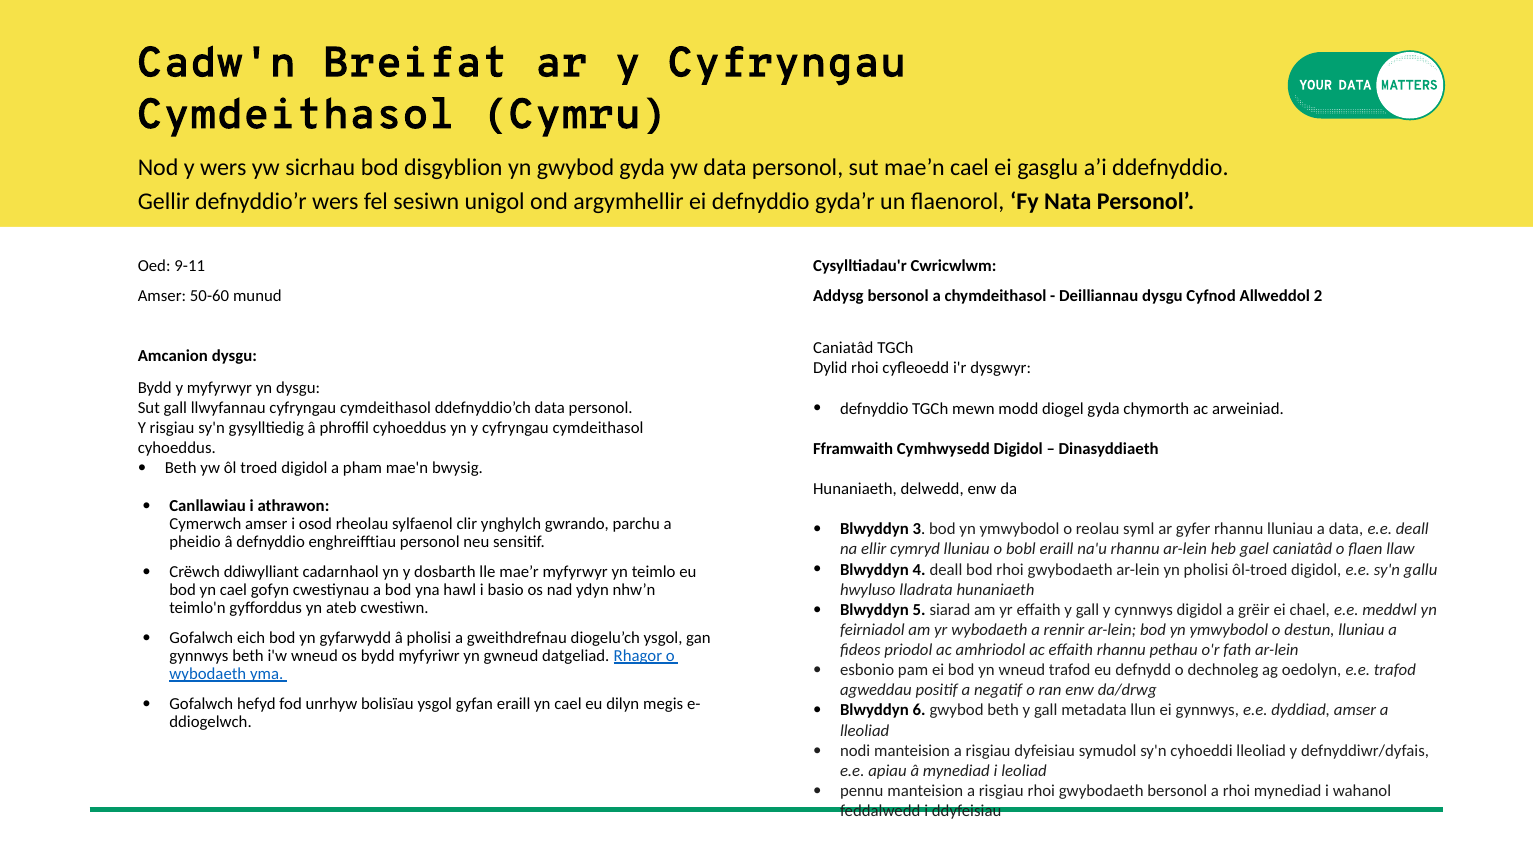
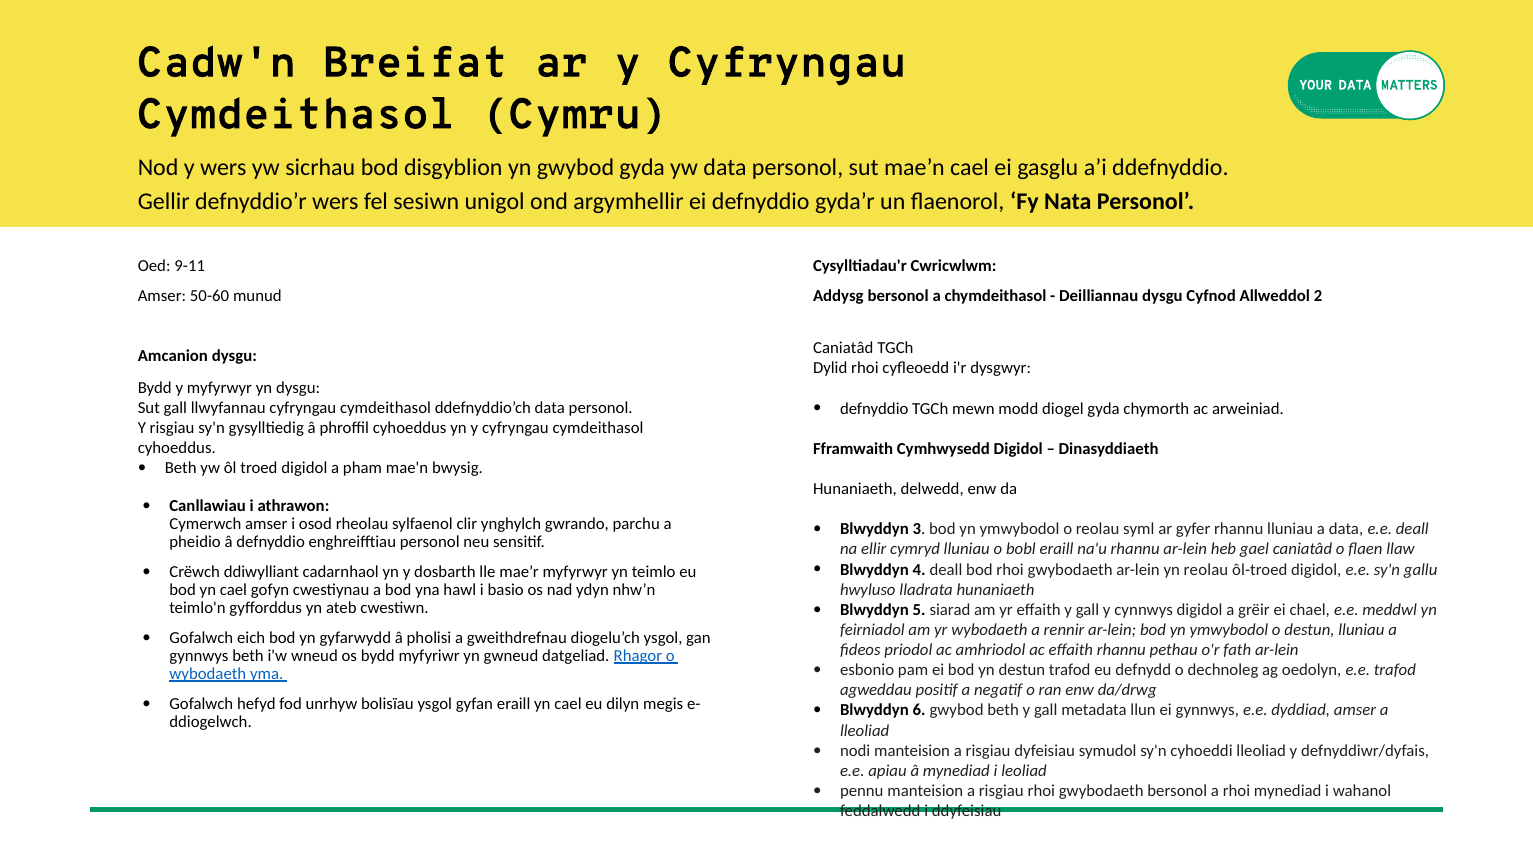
yn pholisi: pholisi -> reolau
yn wneud: wneud -> destun
